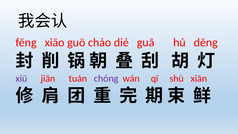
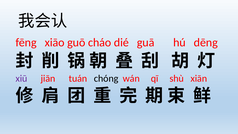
chóng colour: purple -> black
